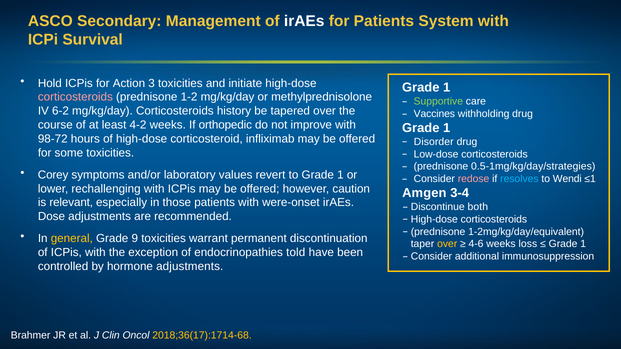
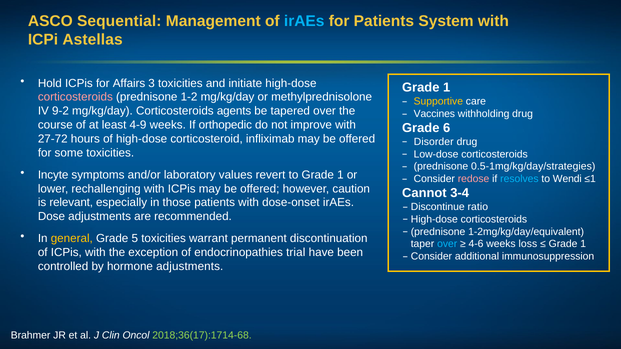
Secondary: Secondary -> Sequential
irAEs at (304, 21) colour: white -> light blue
Survival: Survival -> Astellas
Action: Action -> Affairs
Supportive colour: light green -> yellow
6-2: 6-2 -> 9-2
history: history -> agents
4-2: 4-2 -> 4-9
1 at (447, 128): 1 -> 6
98-72: 98-72 -> 27-72
Corey: Corey -> Incyte
Amgen: Amgen -> Cannot
were-onset: were-onset -> dose-onset
both: both -> ratio
9: 9 -> 5
over at (447, 244) colour: yellow -> light blue
told: told -> trial
2018;36(17):1714-68 colour: yellow -> light green
